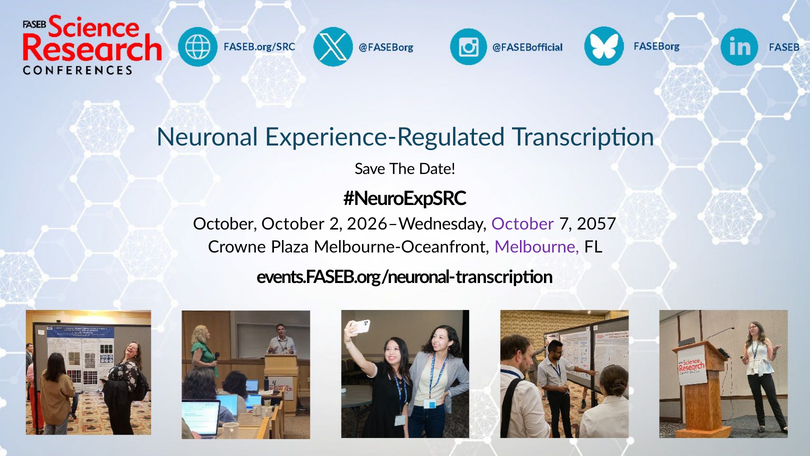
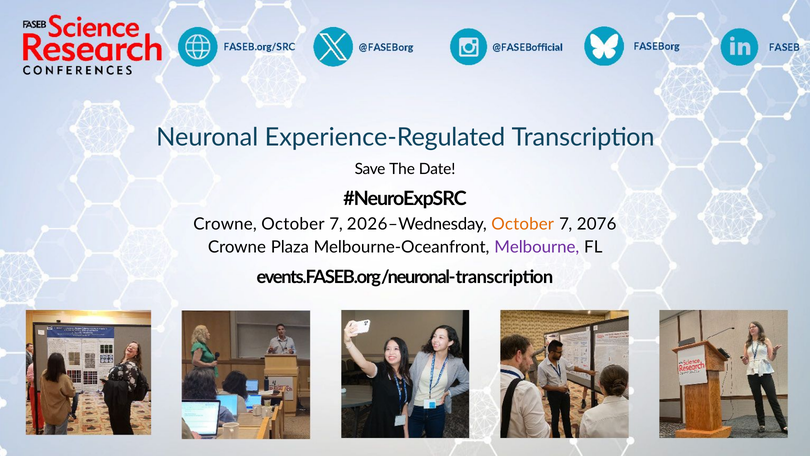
October at (225, 224): October -> Crowne
2 at (336, 224): 2 -> 7
October at (523, 224) colour: purple -> orange
2057: 2057 -> 2076
